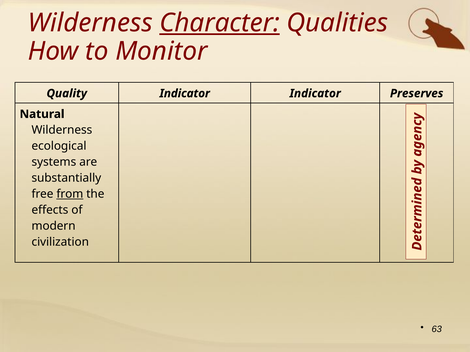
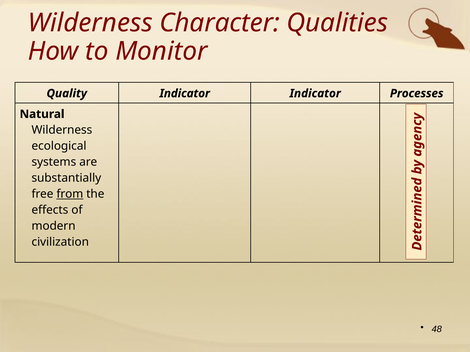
Character underline: present -> none
Preserves: Preserves -> Processes
63: 63 -> 48
